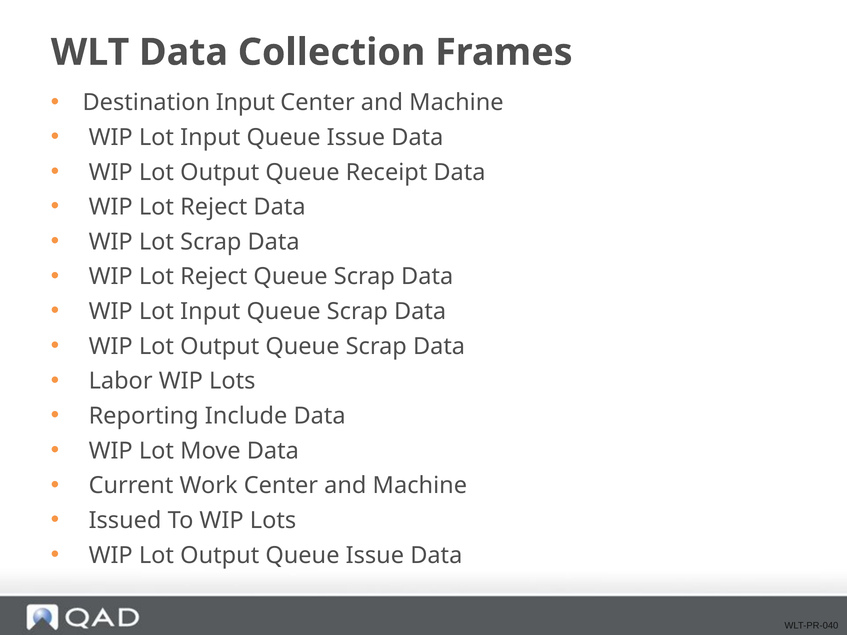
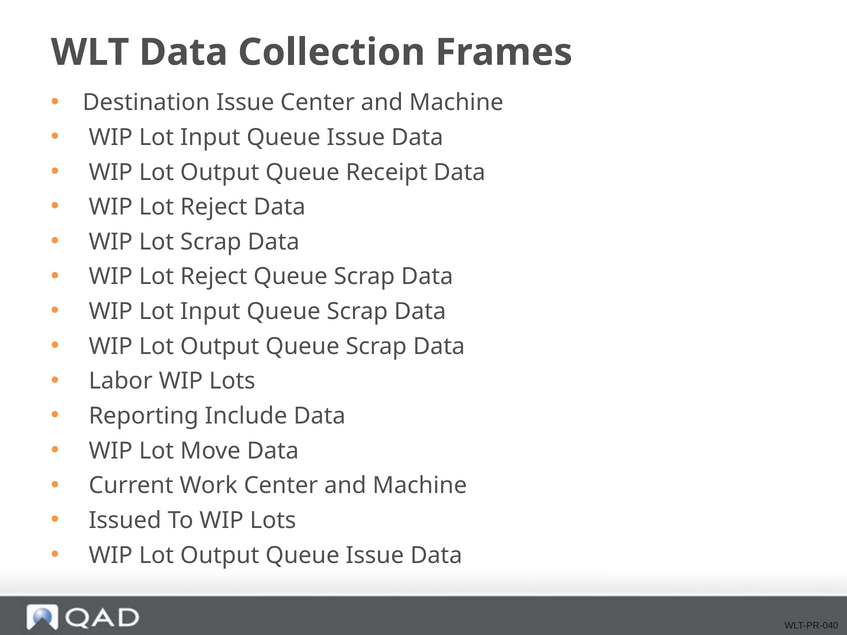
Destination Input: Input -> Issue
